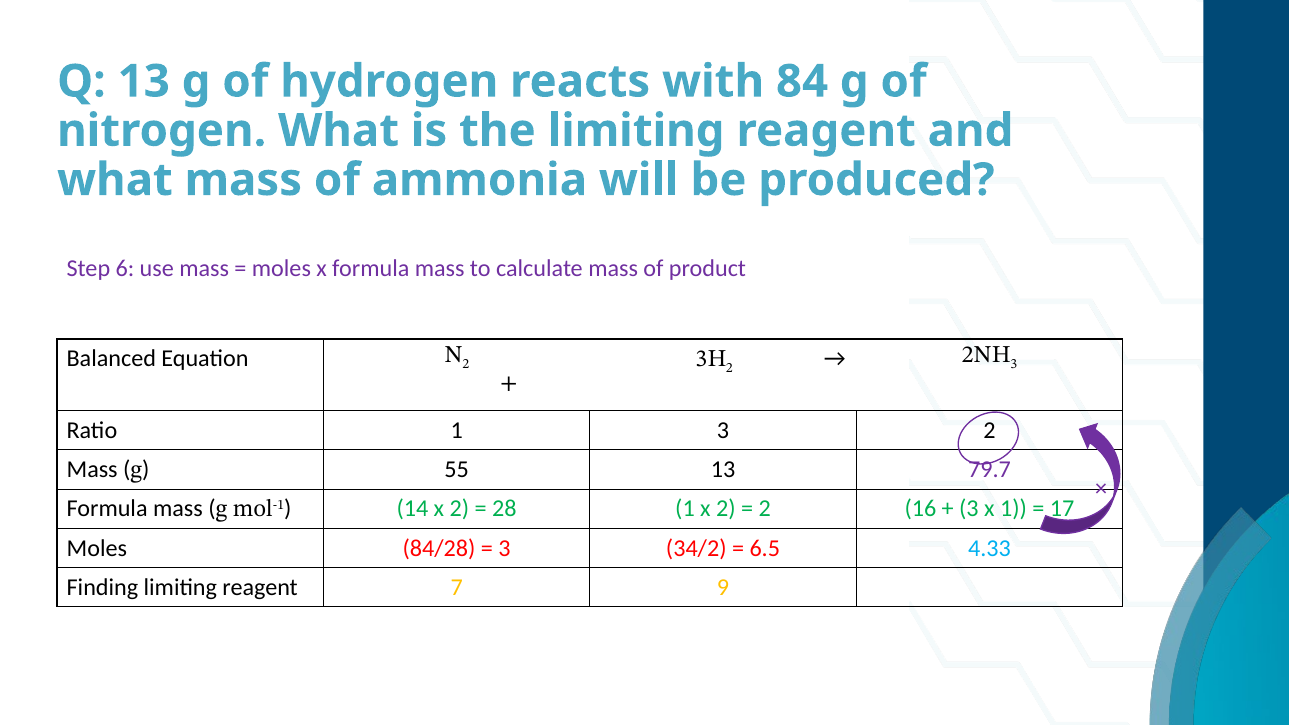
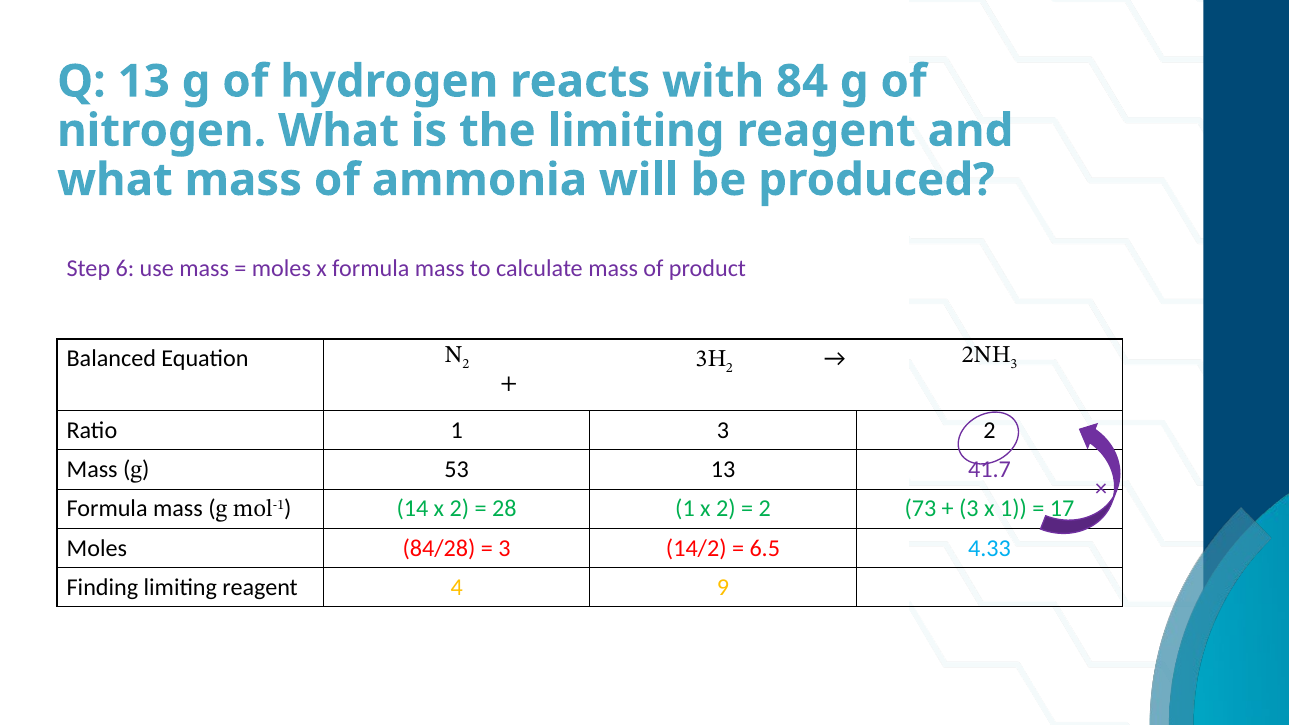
55: 55 -> 53
79.7: 79.7 -> 41.7
16: 16 -> 73
34/2: 34/2 -> 14/2
7: 7 -> 4
